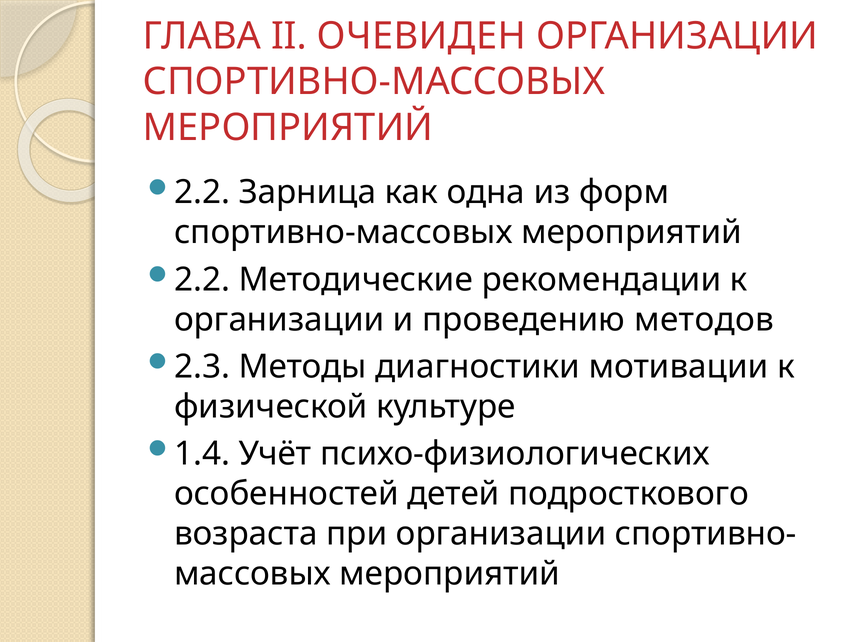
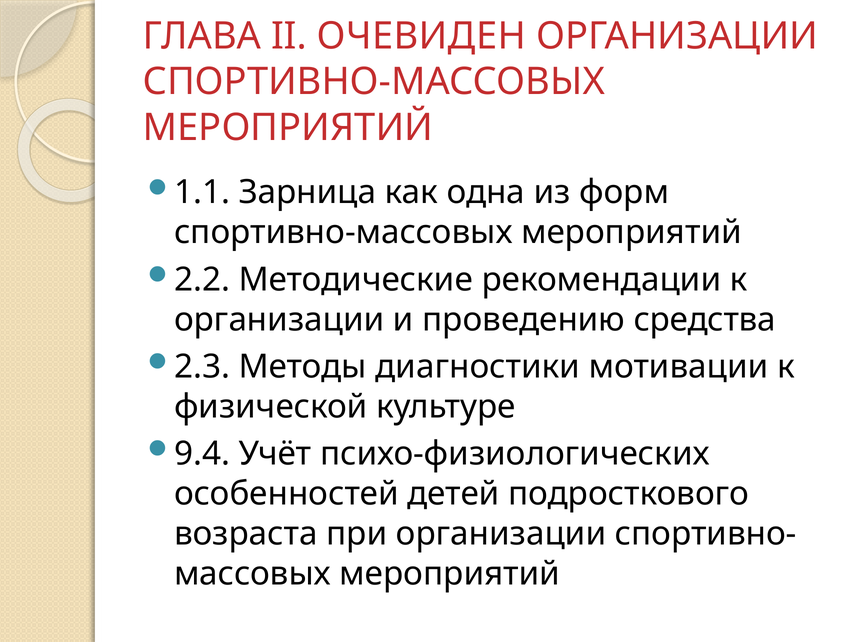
2.2 at (202, 192): 2.2 -> 1.1
методов: методов -> средства
1.4: 1.4 -> 9.4
